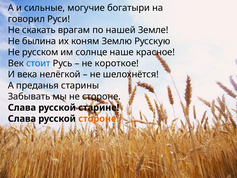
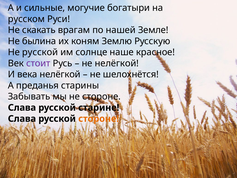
говорил: говорил -> русском
Не русском: русском -> русской
стоит colour: blue -> purple
не короткое: короткое -> нелёгкой
